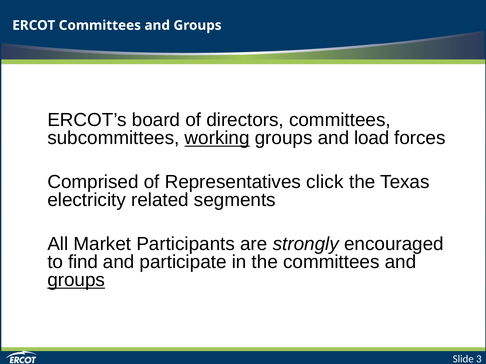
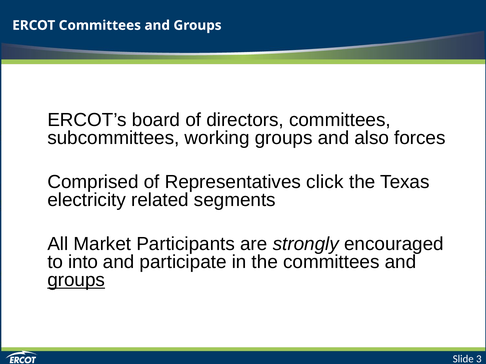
working underline: present -> none
load: load -> also
find: find -> into
